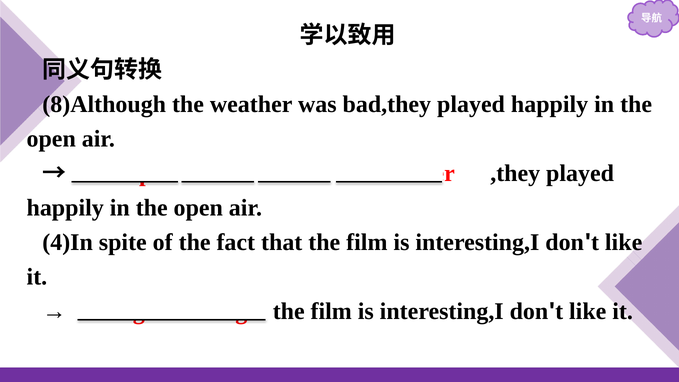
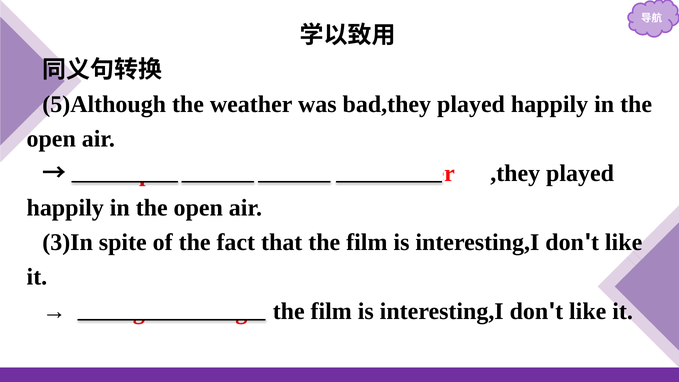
8)Although: 8)Although -> 5)Although
4)In: 4)In -> 3)In
